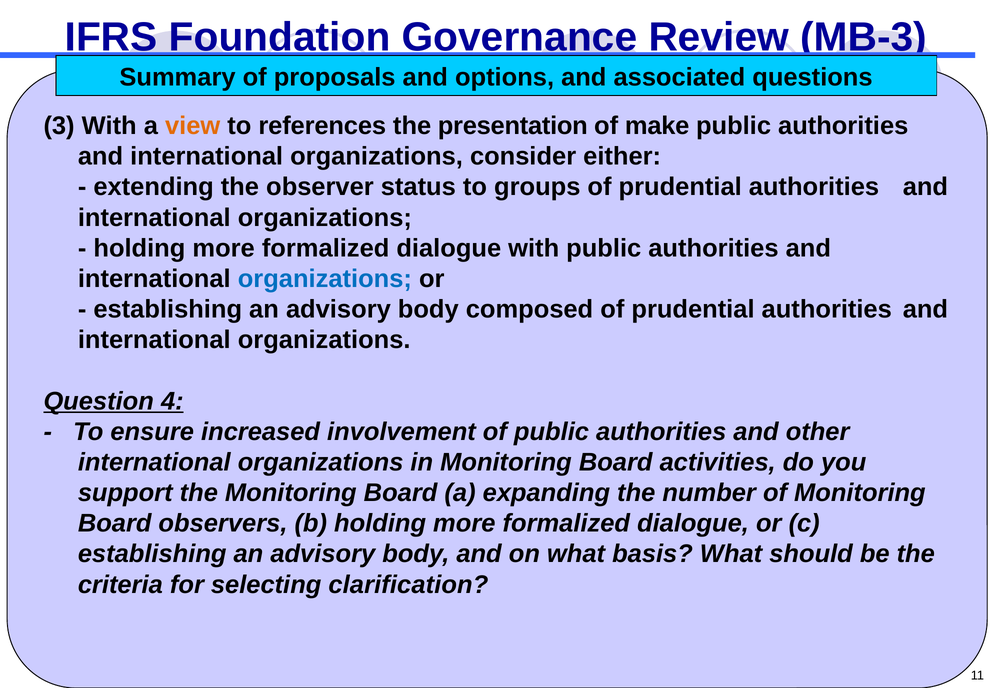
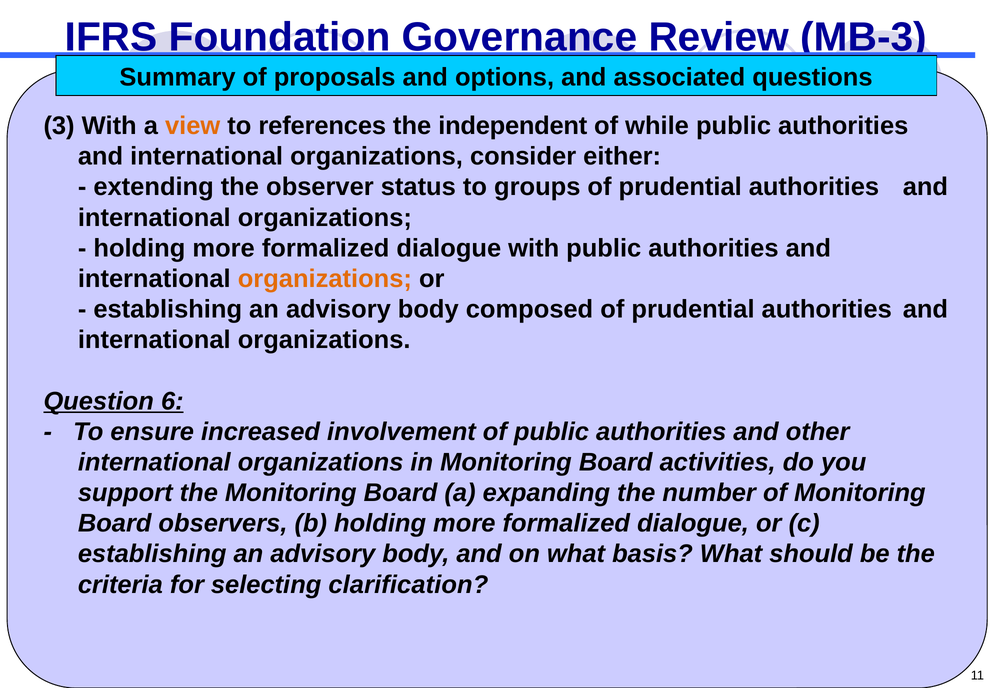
presentation: presentation -> independent
make: make -> while
organizations at (325, 279) colour: blue -> orange
4: 4 -> 6
